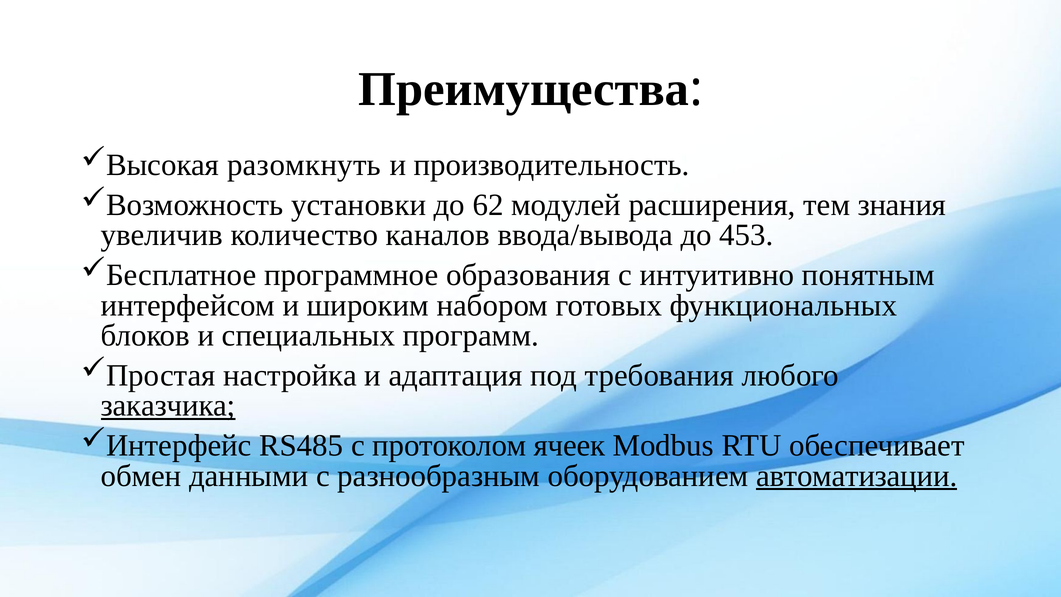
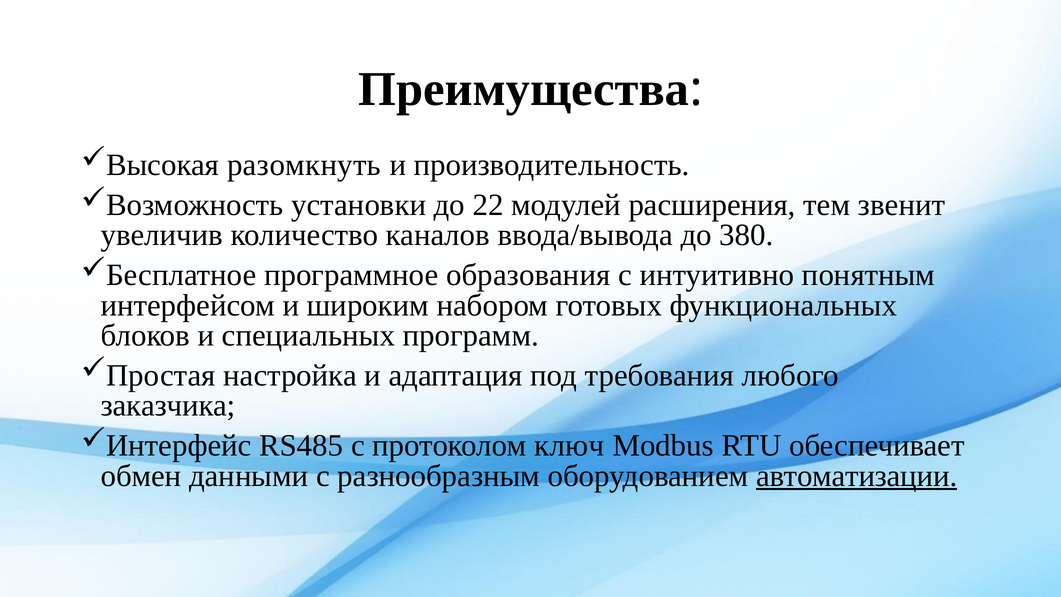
62: 62 -> 22
знания: знания -> звенит
453: 453 -> 380
заказчика underline: present -> none
ячеек: ячеек -> ключ
